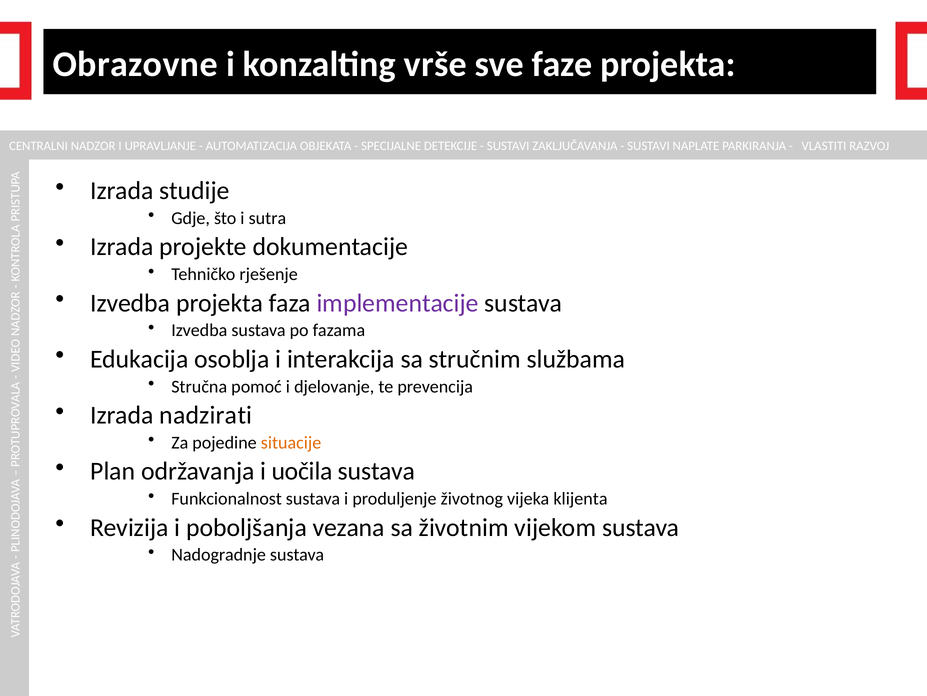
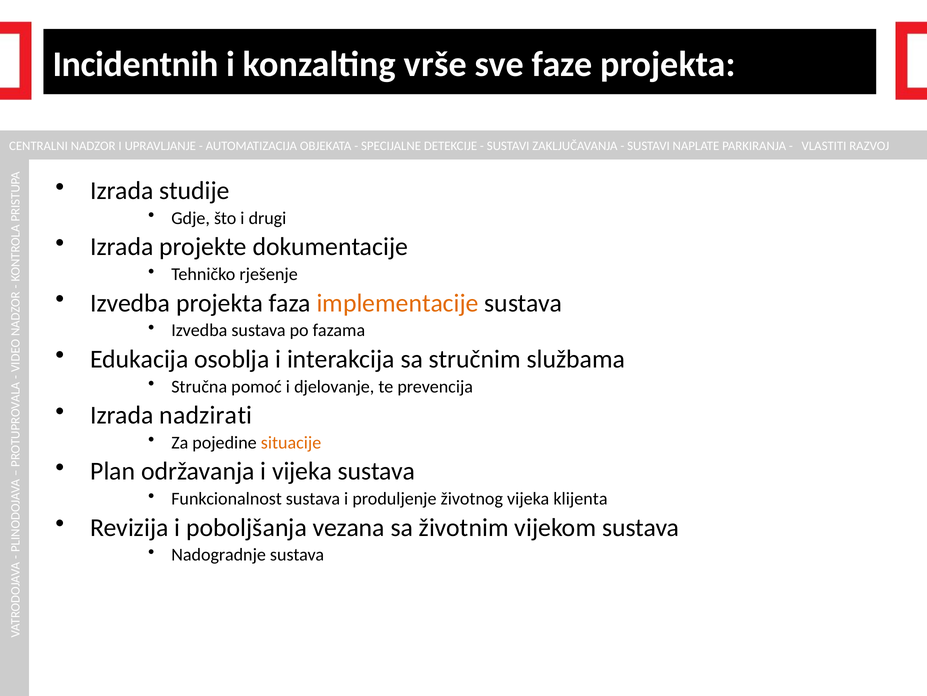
Obrazovne: Obrazovne -> Incidentnih
sutra: sutra -> drugi
implementacije colour: purple -> orange
i uočila: uočila -> vijeka
